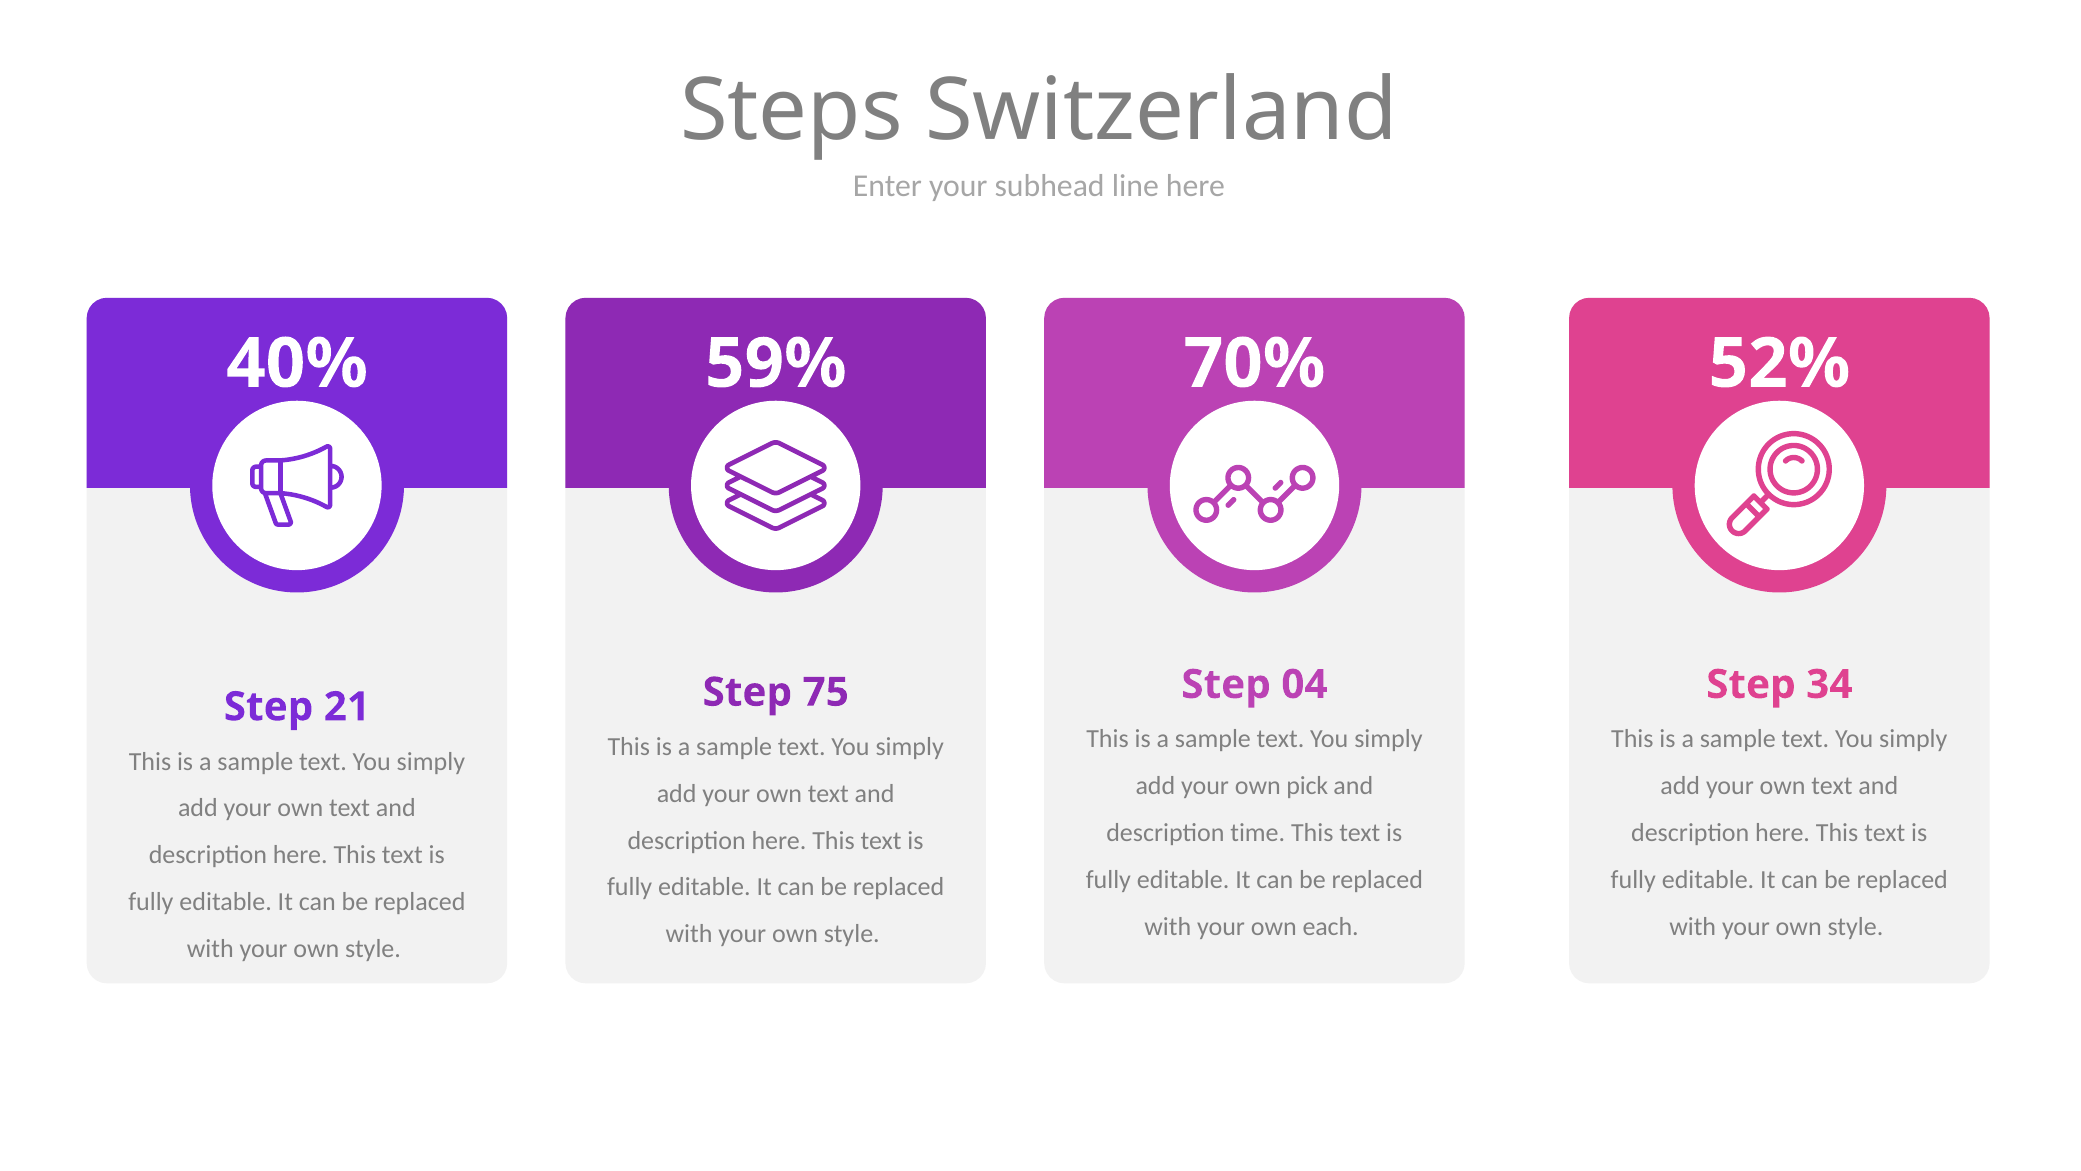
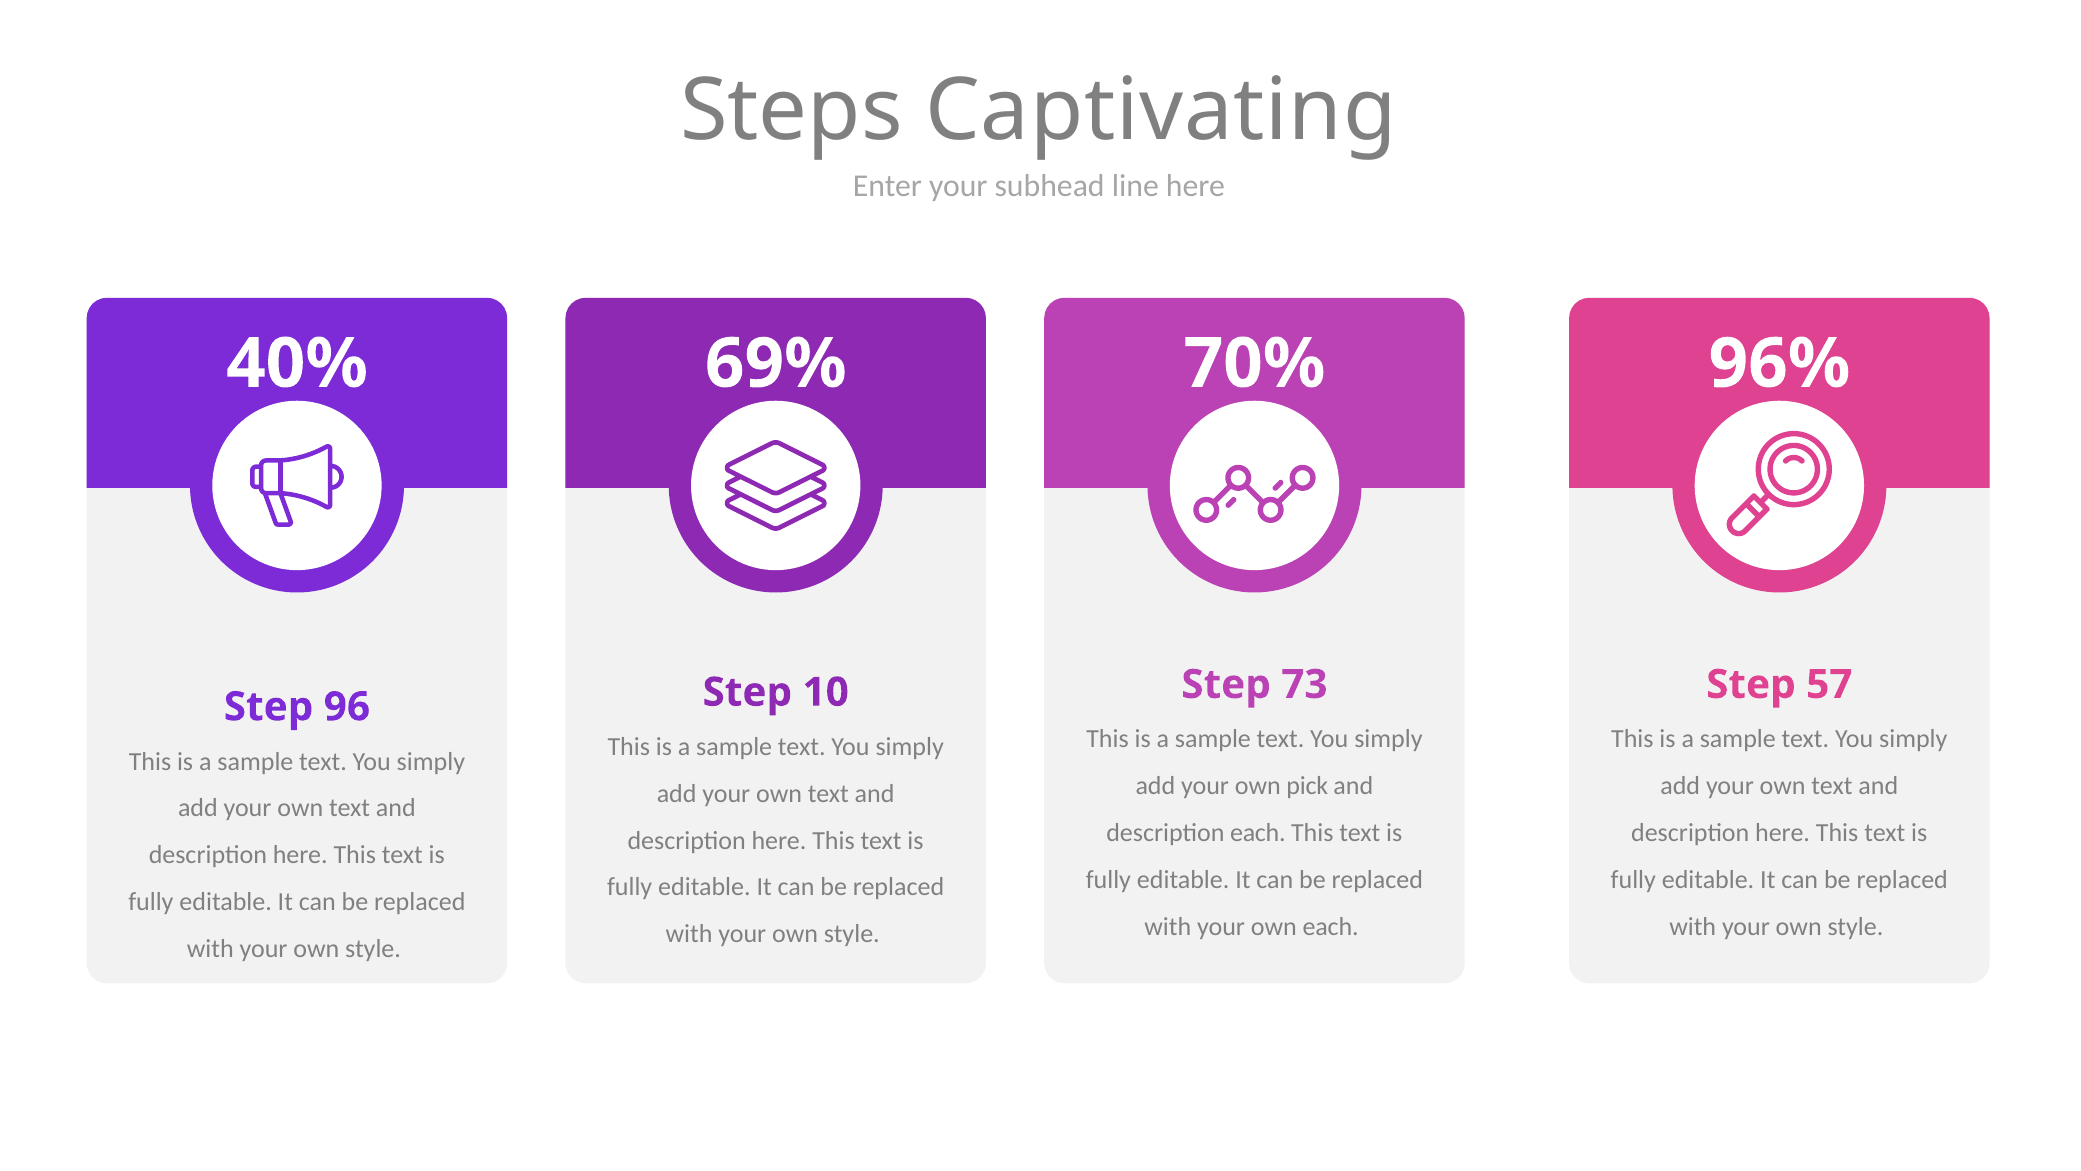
Switzerland: Switzerland -> Captivating
59%: 59% -> 69%
52%: 52% -> 96%
04: 04 -> 73
34: 34 -> 57
75: 75 -> 10
21: 21 -> 96
description time: time -> each
